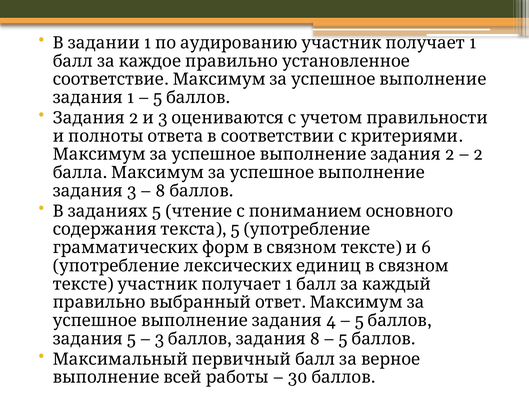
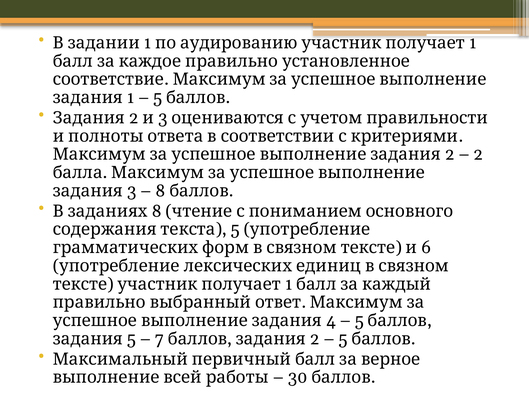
5 at (157, 211): 5 -> 8
3 at (159, 339): 3 -> 7
8 at (315, 339): 8 -> 2
